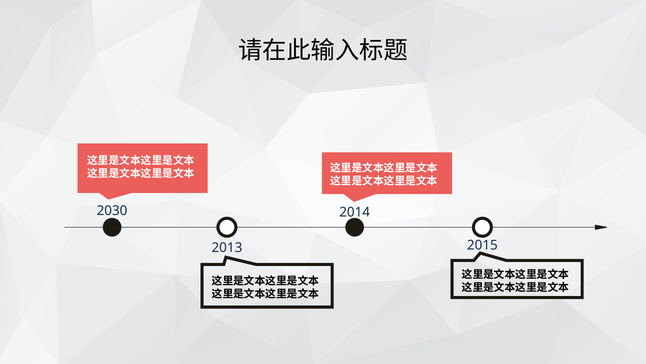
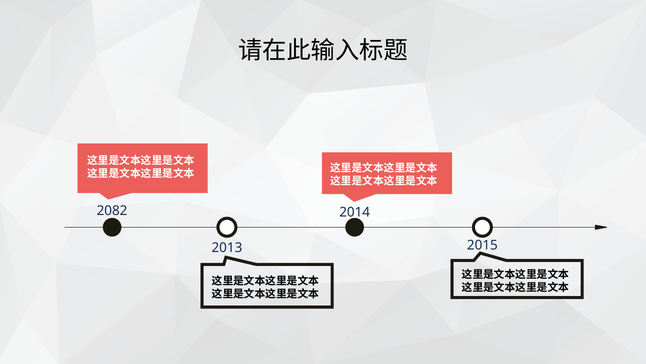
2030: 2030 -> 2082
